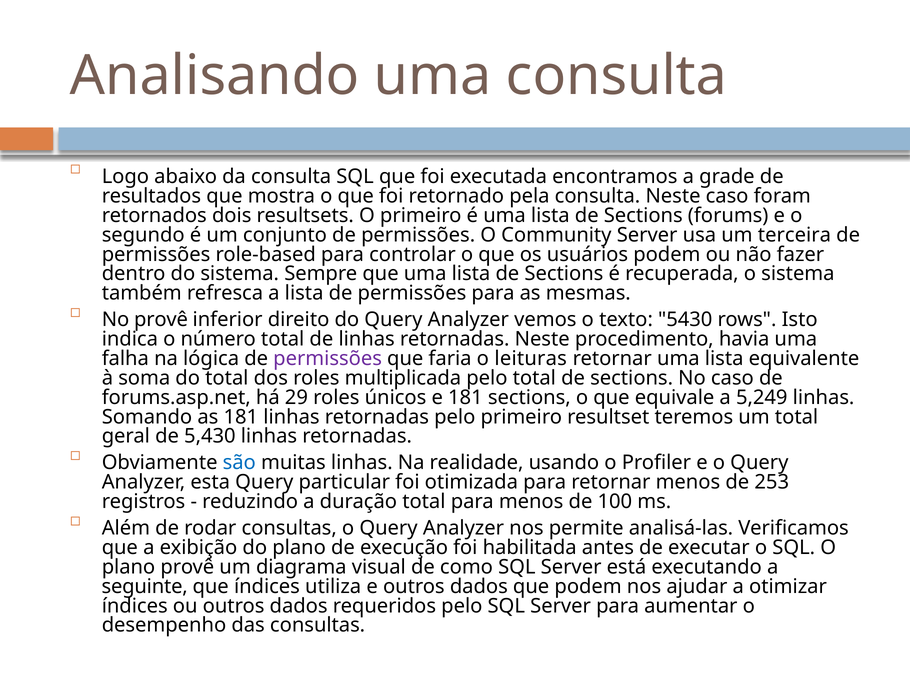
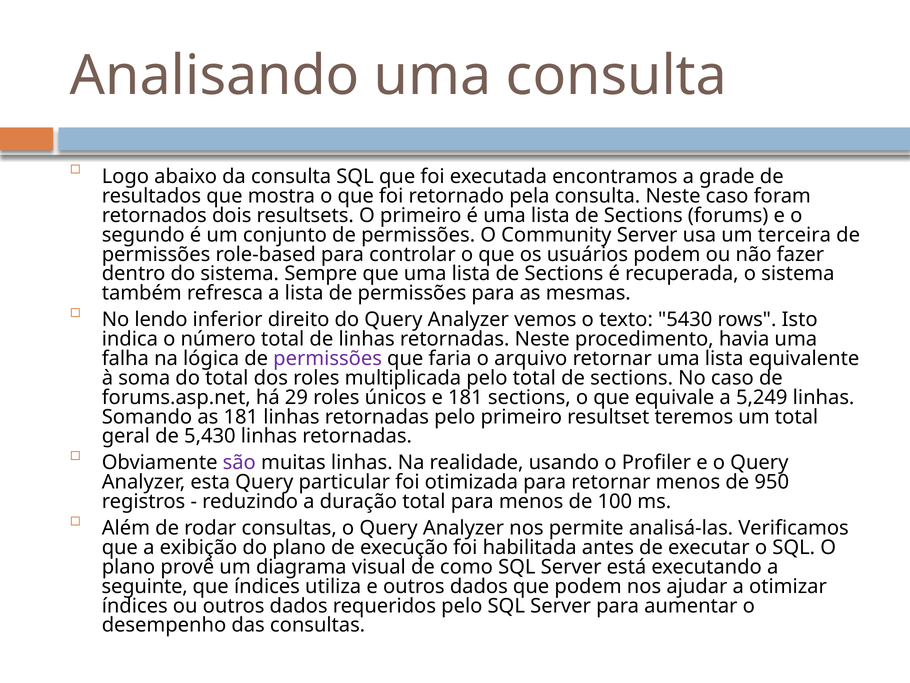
No provê: provê -> lendo
leituras: leituras -> arquivo
são colour: blue -> purple
253: 253 -> 950
